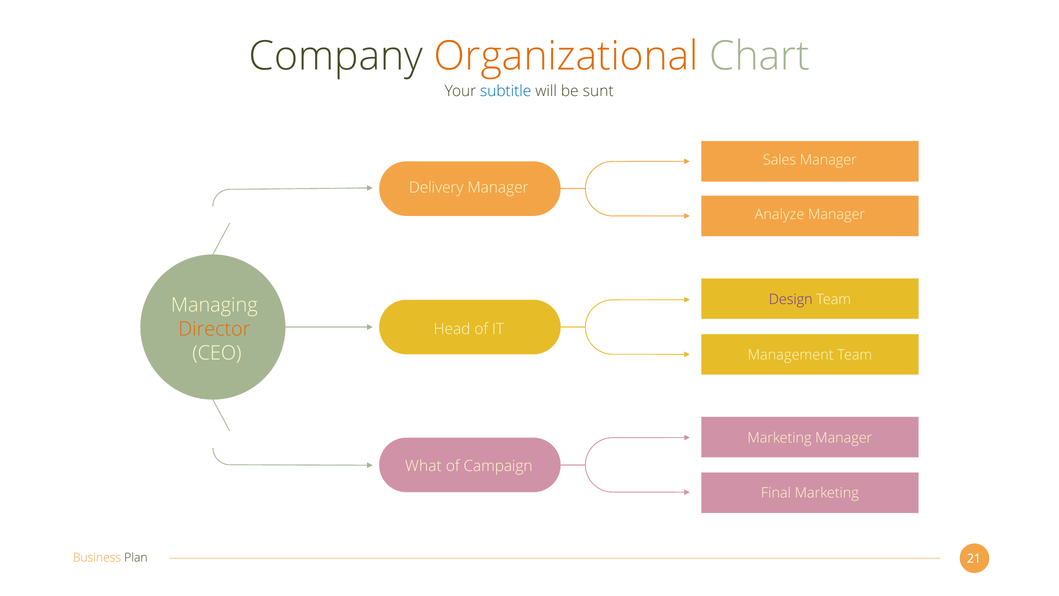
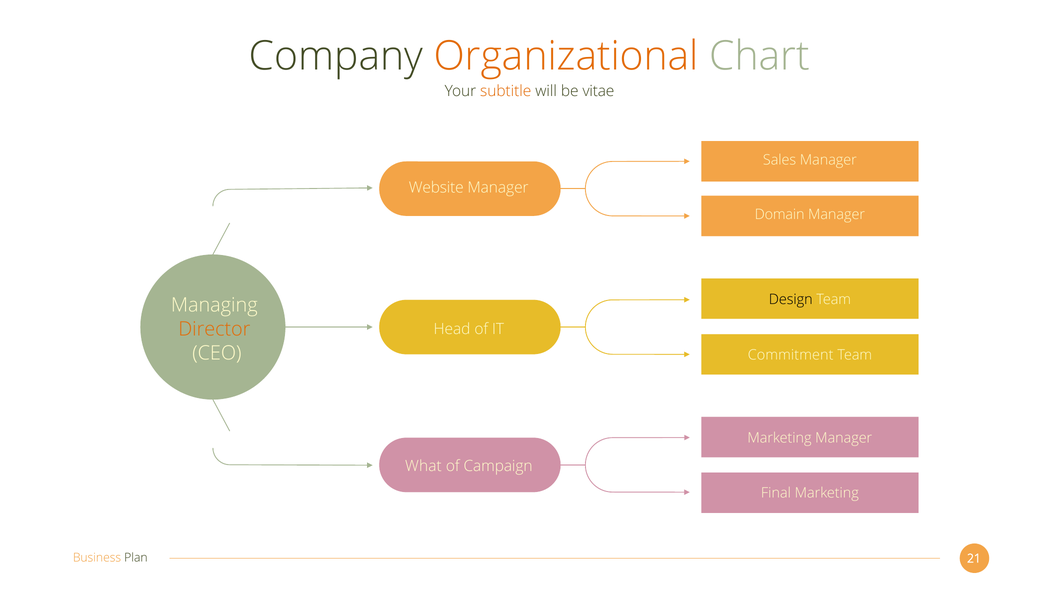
subtitle colour: blue -> orange
sunt: sunt -> vitae
Delivery: Delivery -> Website
Analyze: Analyze -> Domain
Design colour: purple -> black
Management: Management -> Commitment
